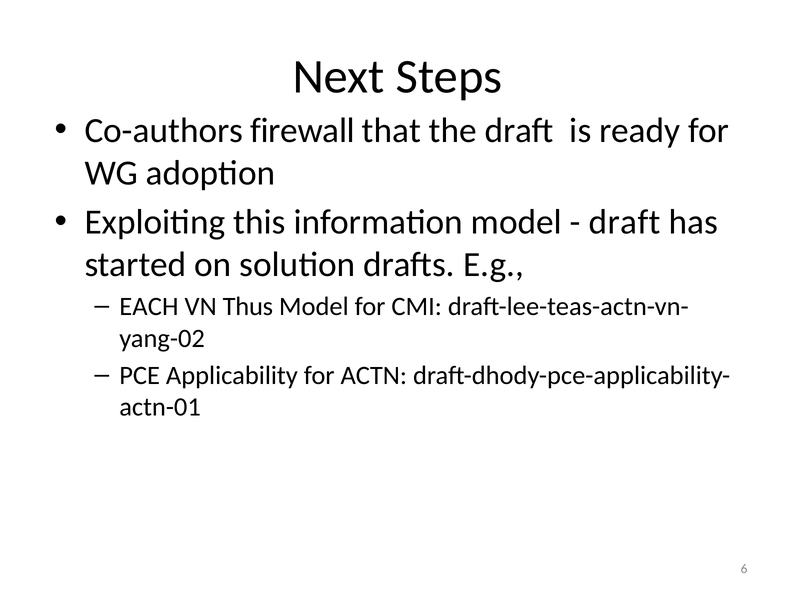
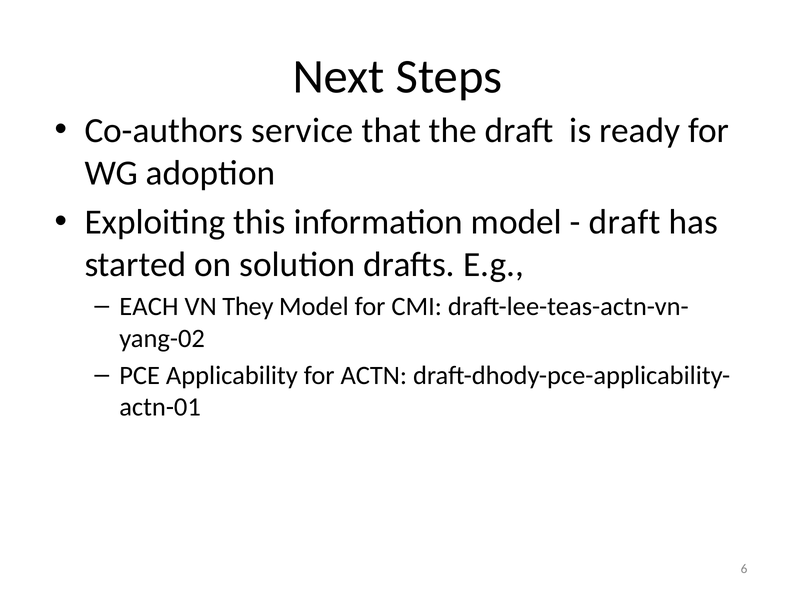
firewall: firewall -> service
Thus: Thus -> They
